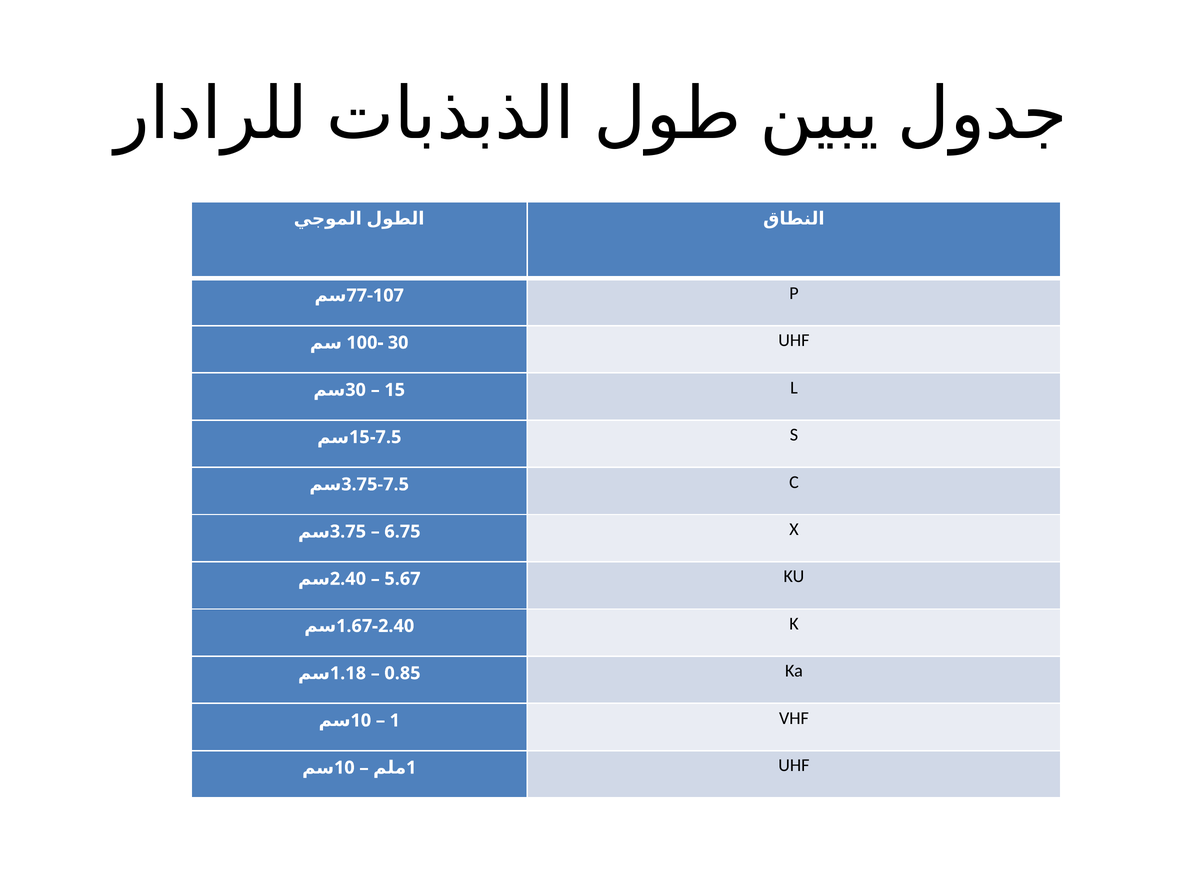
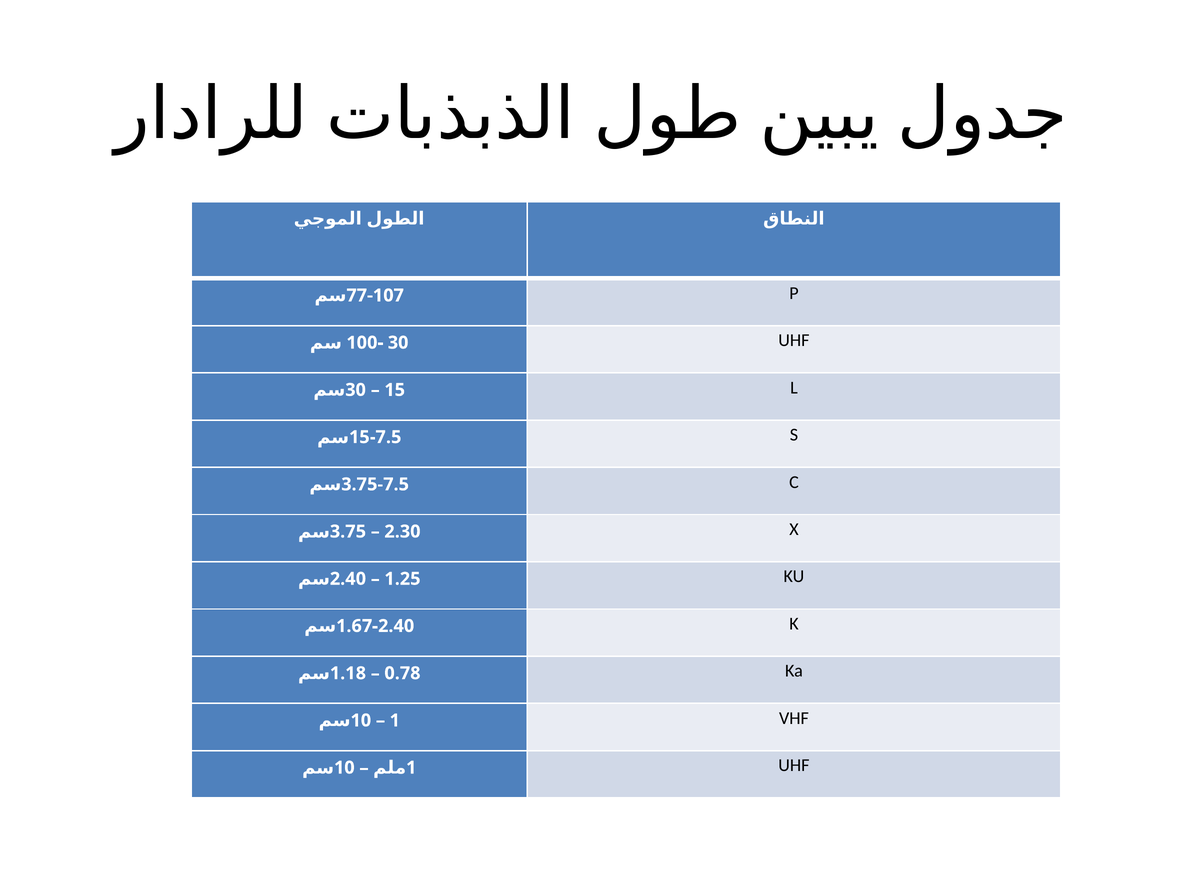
6.75: 6.75 -> 2.30
5.67: 5.67 -> 1.25
0.85: 0.85 -> 0.78
